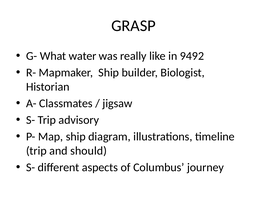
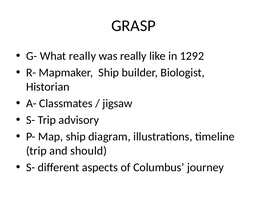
What water: water -> really
9492: 9492 -> 1292
